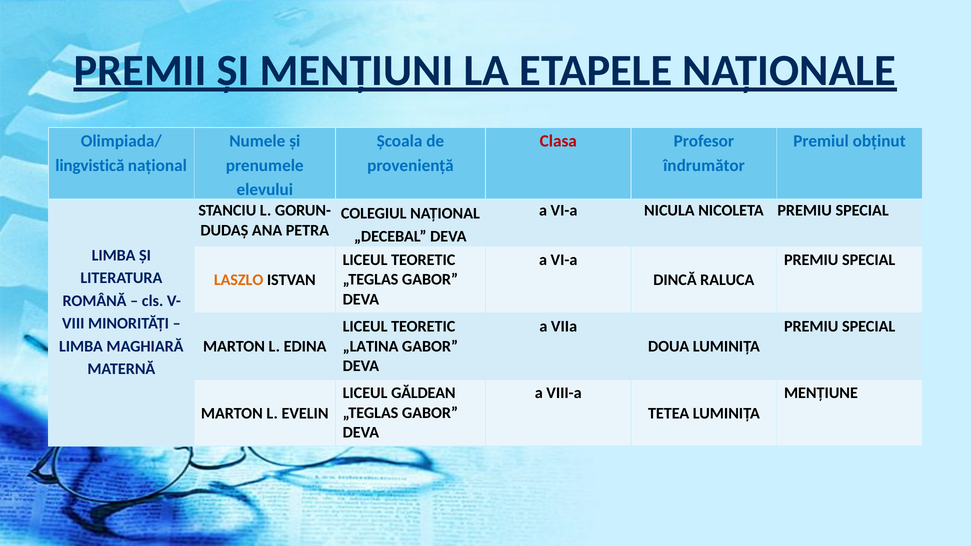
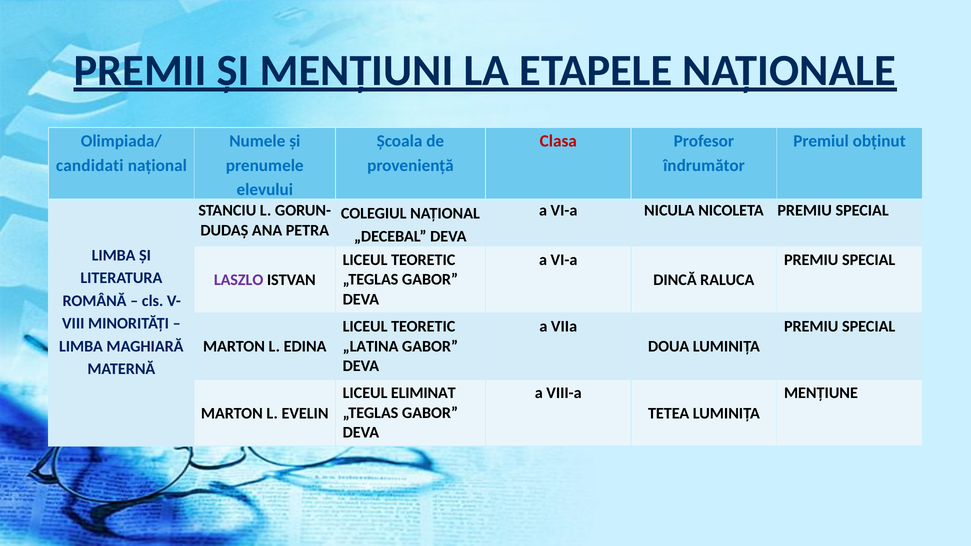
lingvistică: lingvistică -> candidati
LASZLO colour: orange -> purple
GĂLDEAN: GĂLDEAN -> ELIMINAT
